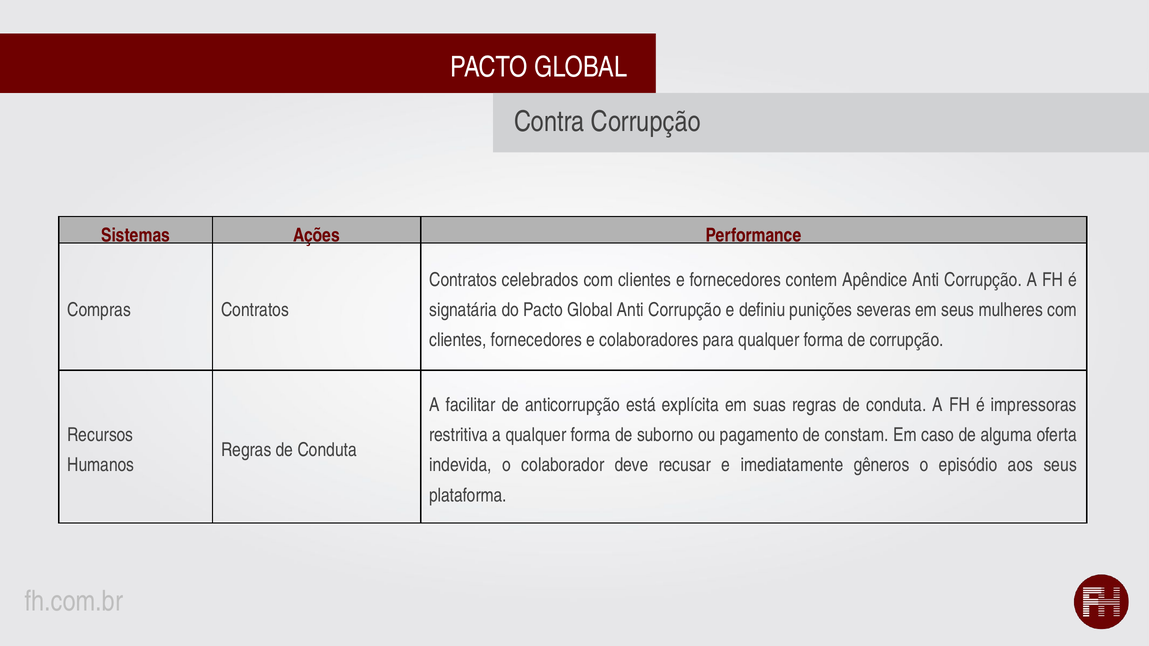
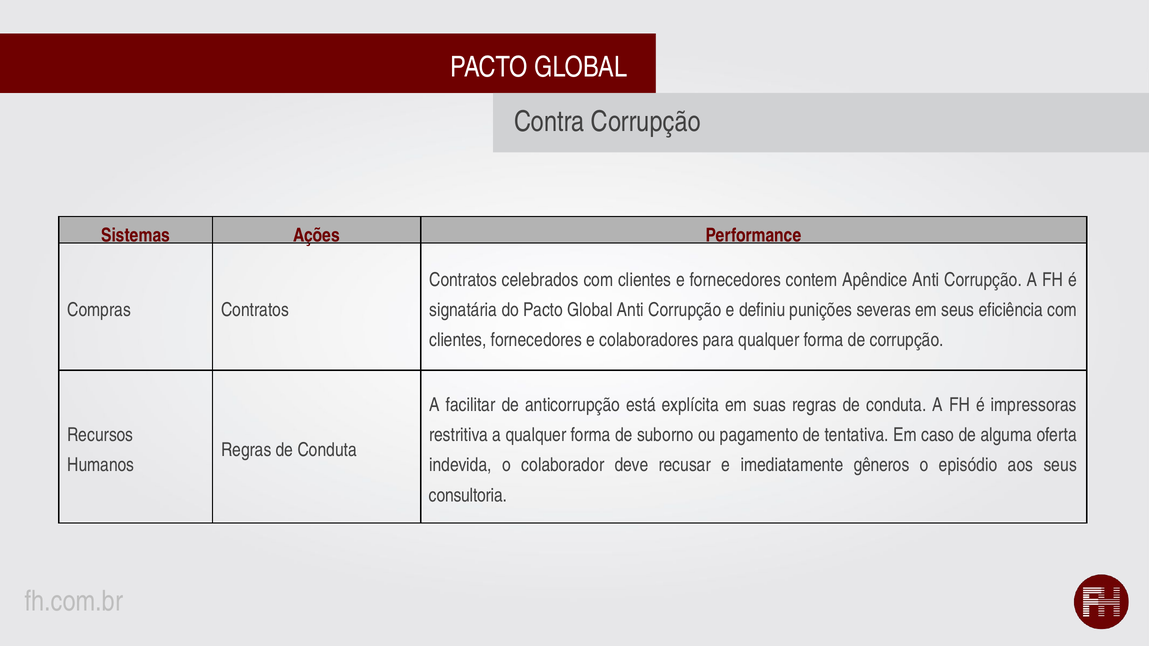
mulheres: mulheres -> eficiência
constam: constam -> tentativa
plataforma: plataforma -> consultoria
